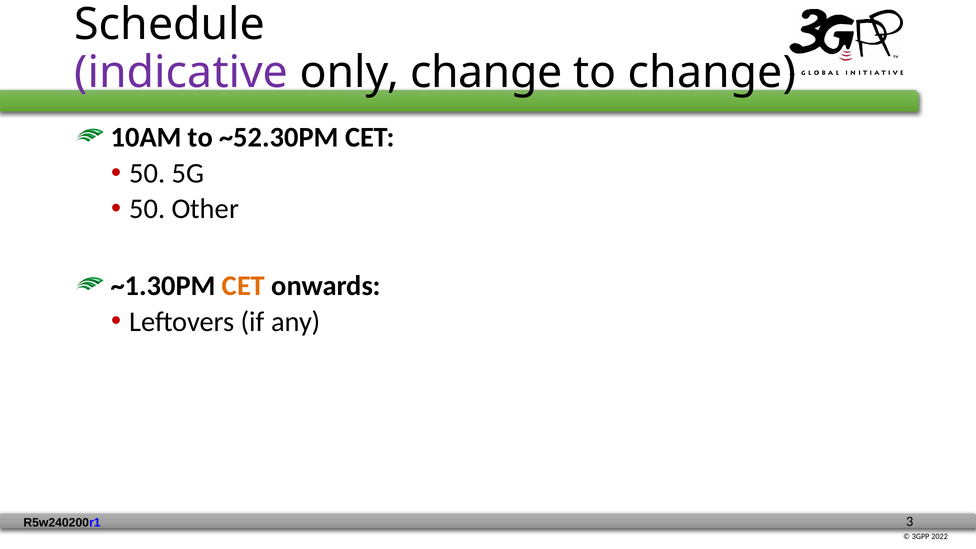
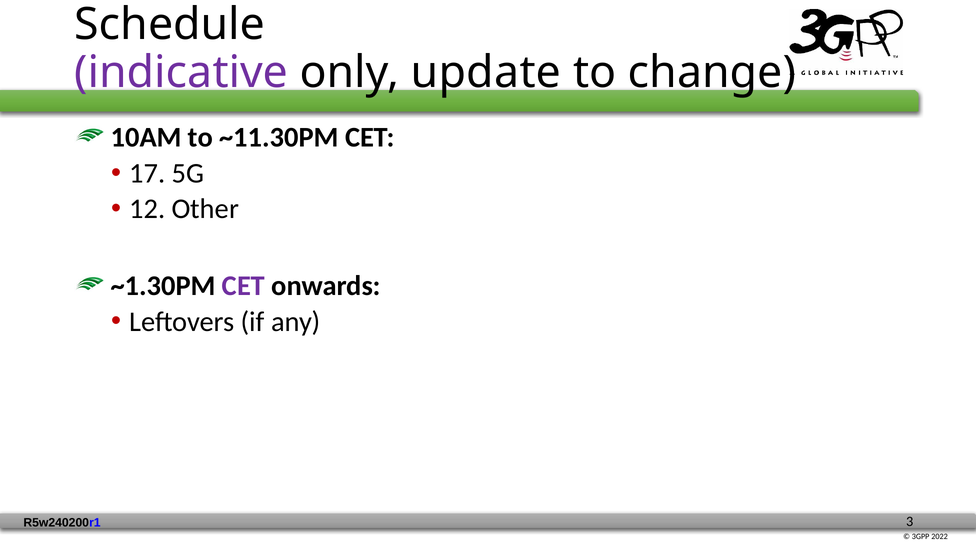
only change: change -> update
~52.30PM: ~52.30PM -> ~11.30PM
50 at (147, 173): 50 -> 17
50 at (147, 209): 50 -> 12
CET at (243, 286) colour: orange -> purple
